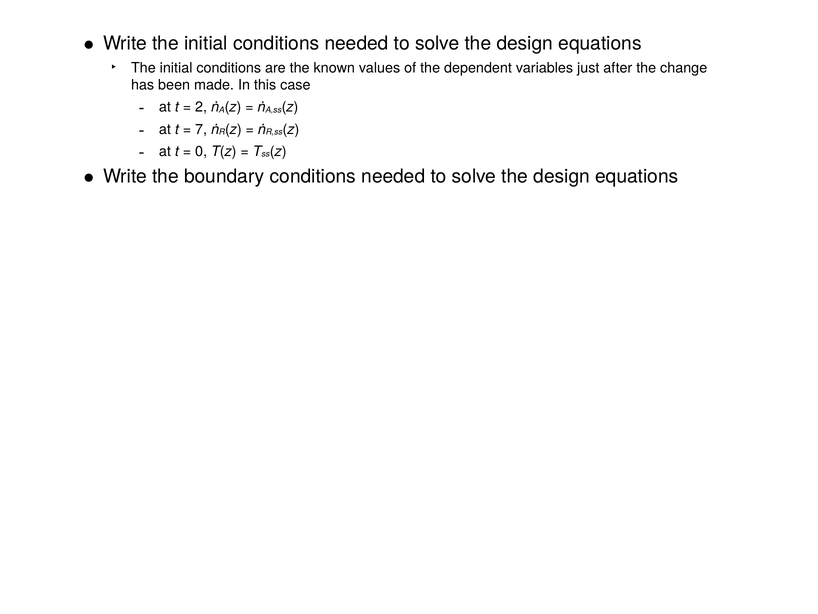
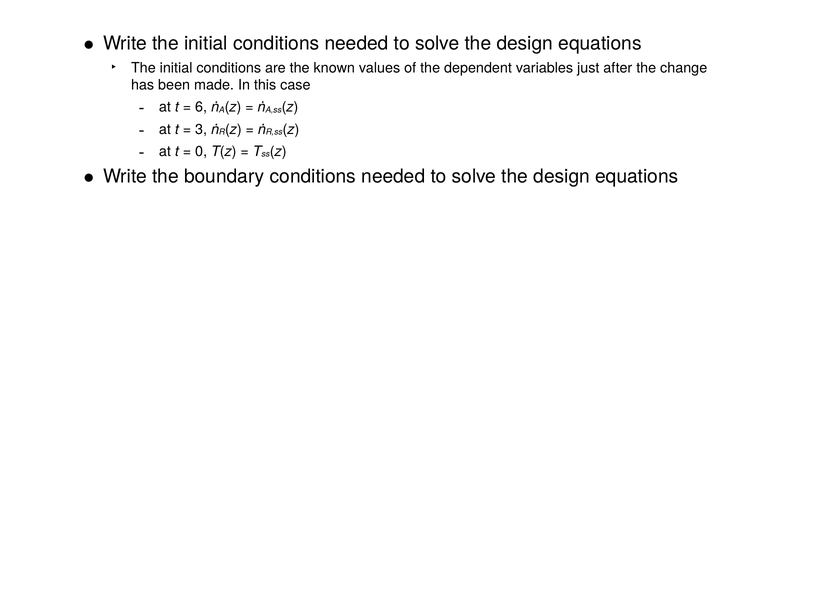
2: 2 -> 6
7: 7 -> 3
